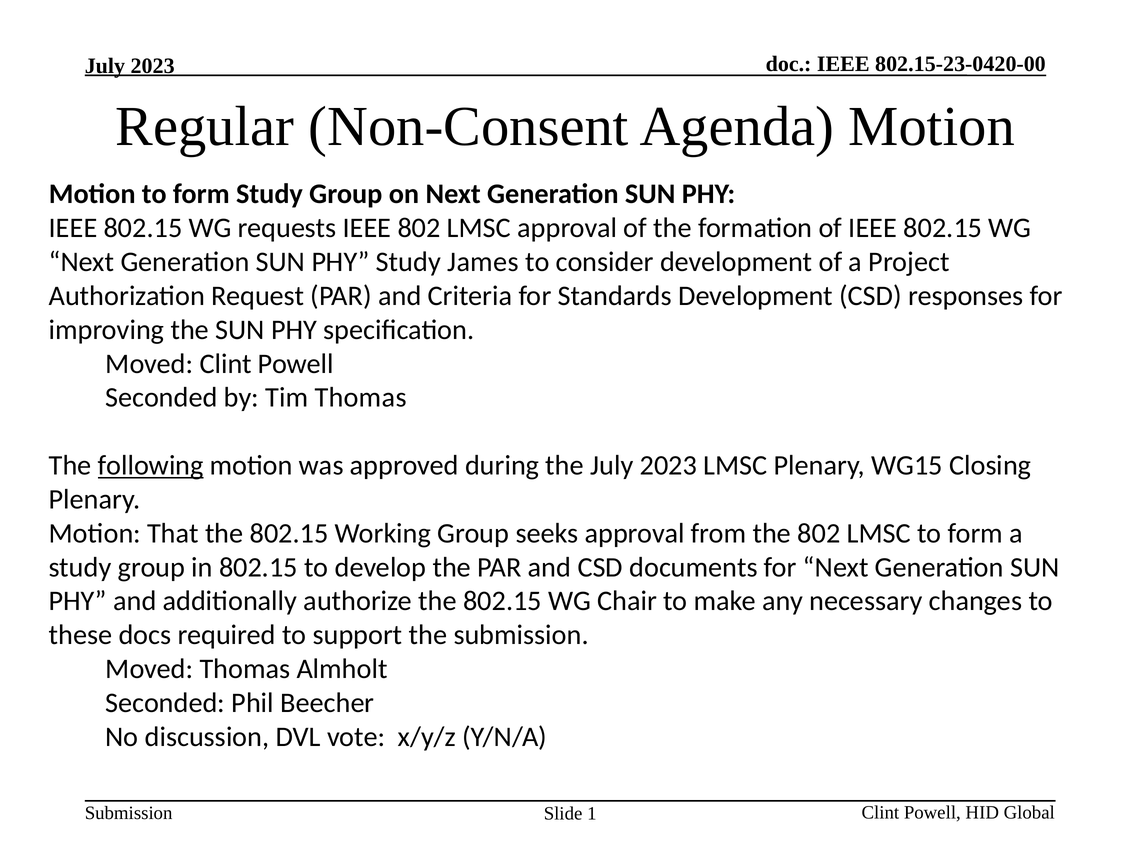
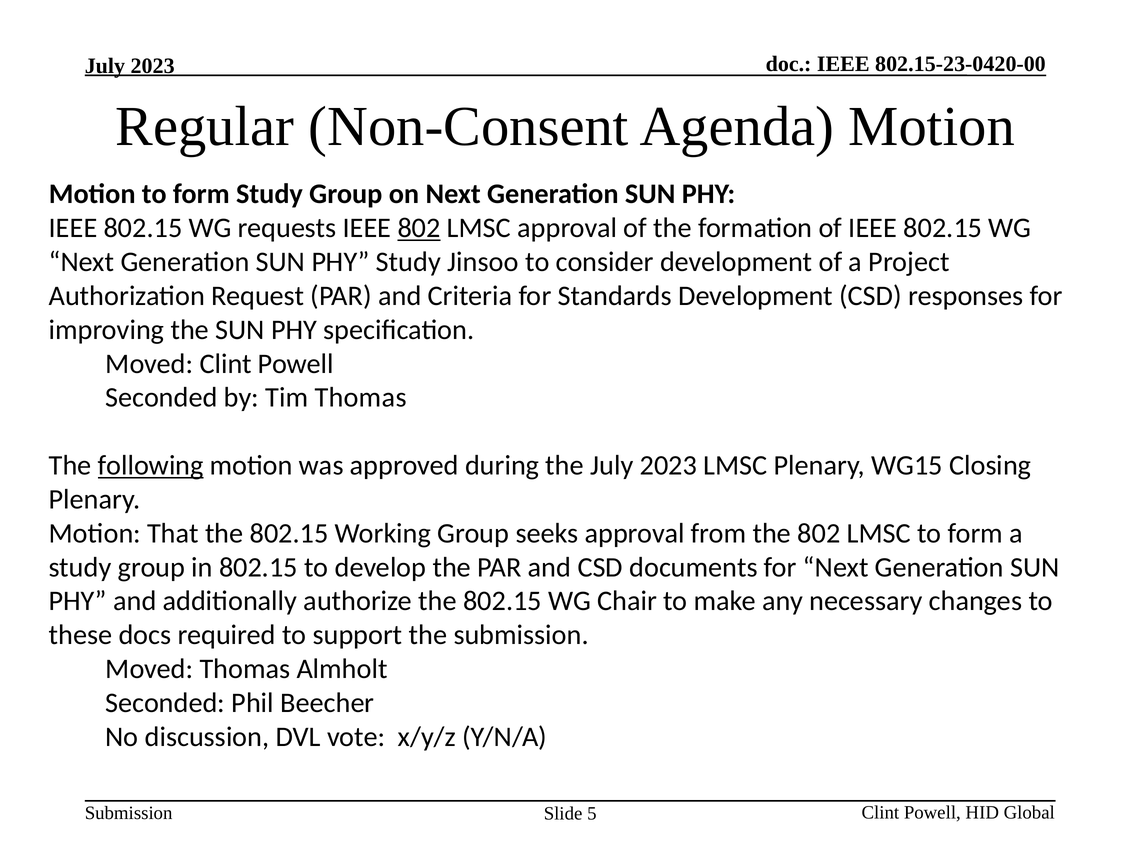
802 at (419, 228) underline: none -> present
James: James -> Jinsoo
1: 1 -> 5
